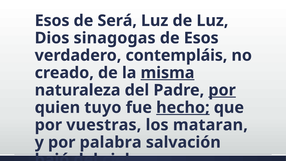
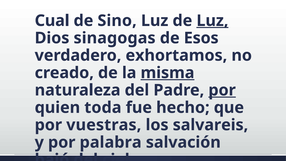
Esos at (52, 21): Esos -> Cual
Será: Será -> Sino
Luz at (212, 21) underline: none -> present
contempláis: contempláis -> exhortamos
tuyo: tuyo -> toda
hecho underline: present -> none
mataran: mataran -> salvareis
